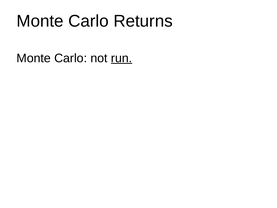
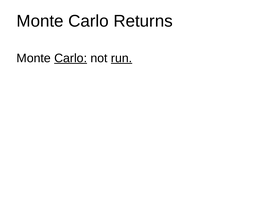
Carlo at (71, 58) underline: none -> present
